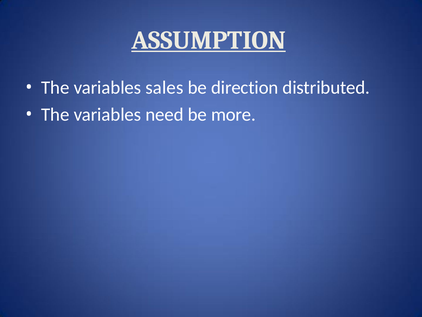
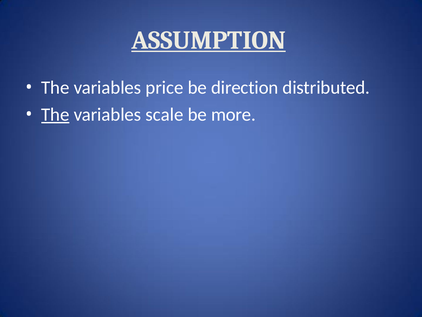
sales: sales -> price
The at (55, 114) underline: none -> present
need: need -> scale
